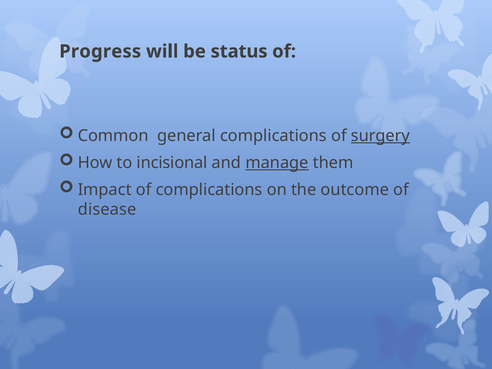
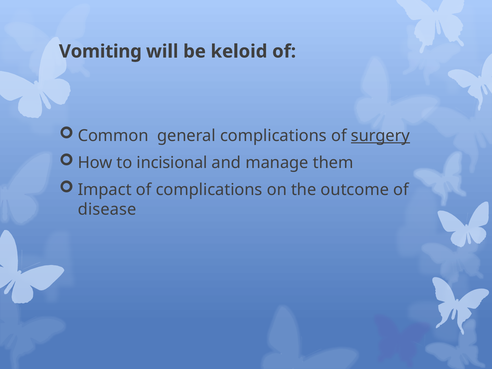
Progress: Progress -> Vomiting
status: status -> keloid
manage underline: present -> none
